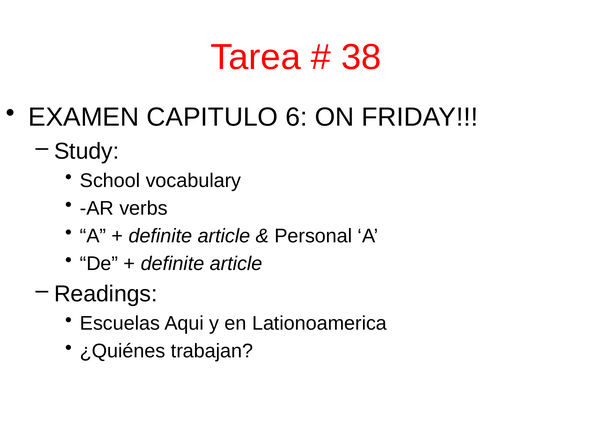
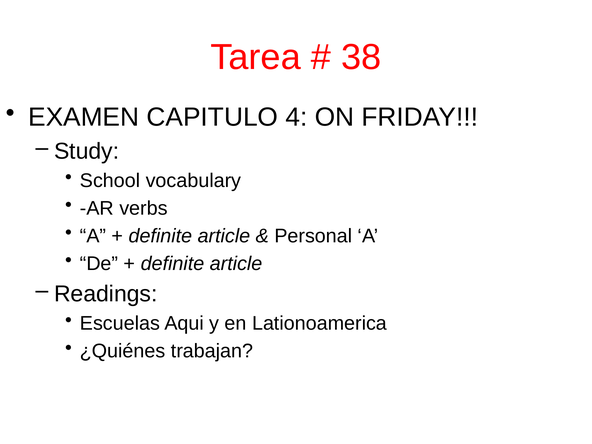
6: 6 -> 4
